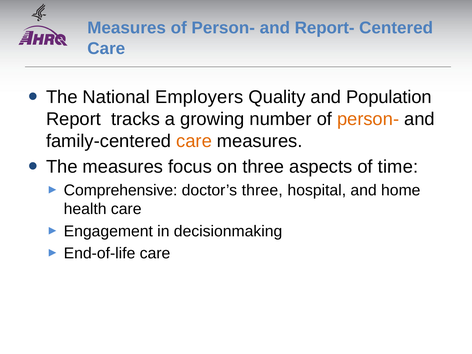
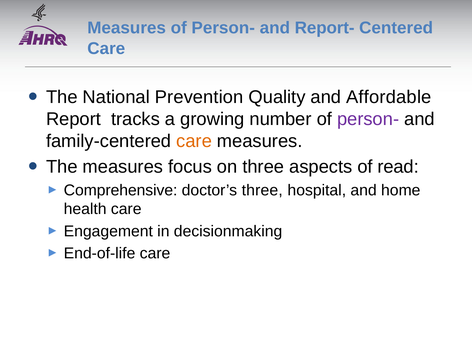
Employers: Employers -> Prevention
Population: Population -> Affordable
person- at (368, 119) colour: orange -> purple
time: time -> read
